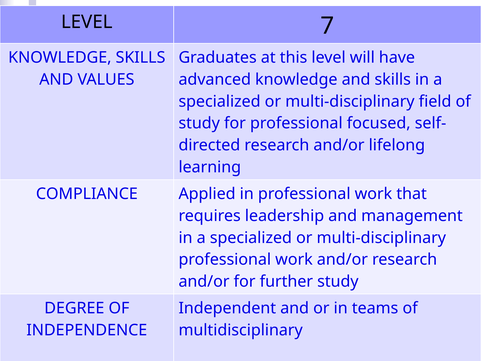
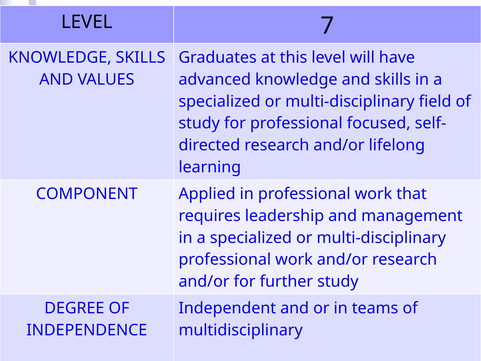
COMPLIANCE: COMPLIANCE -> COMPONENT
